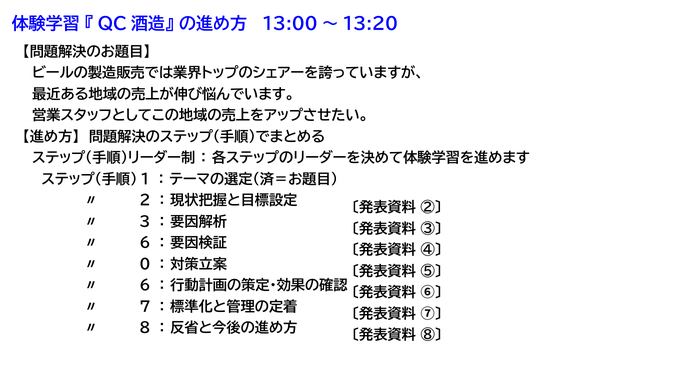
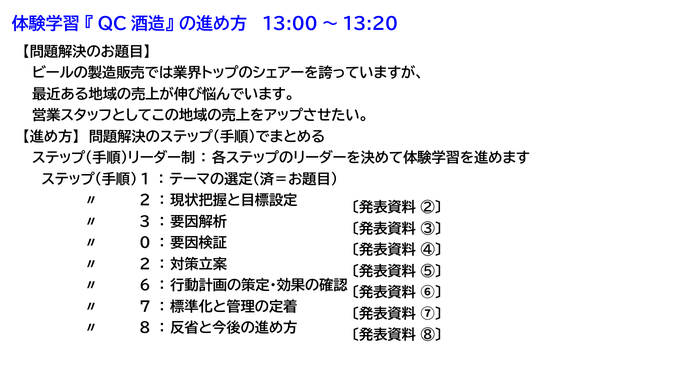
6 at (145, 243): 6 -> 0
0 at (145, 265): 0 -> 2
